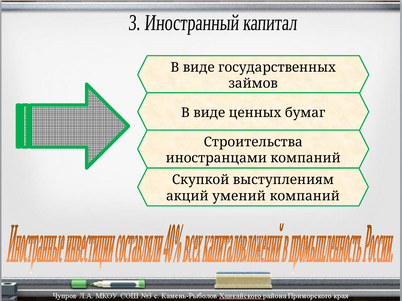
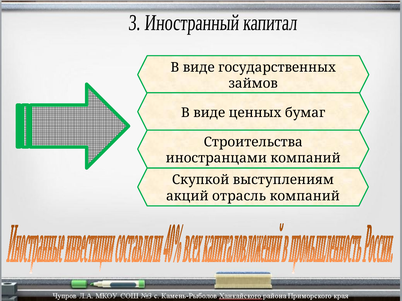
умений: умений -> отрасль
